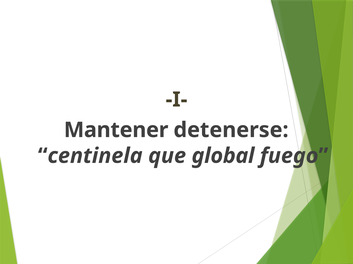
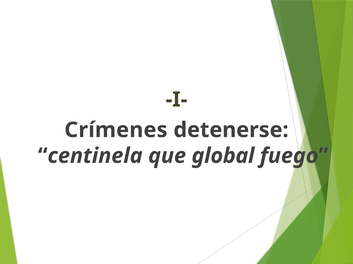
Mantener: Mantener -> Crímenes
